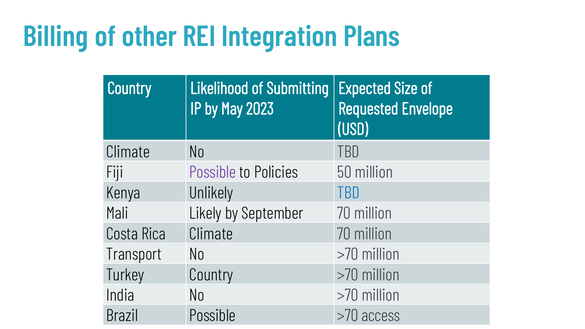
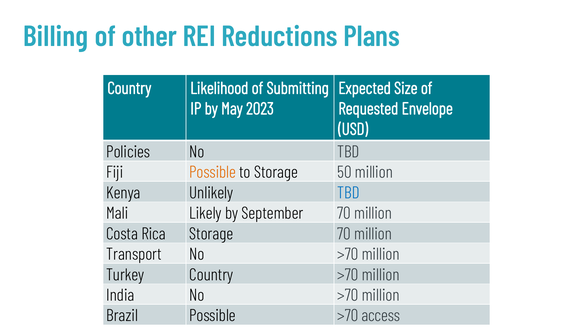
Integration: Integration -> Reductions
Climate at (128, 152): Climate -> Policies
Possible at (213, 172) colour: purple -> orange
to Policies: Policies -> Storage
Rica Climate: Climate -> Storage
